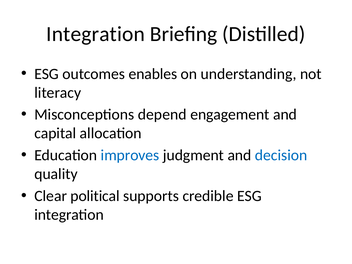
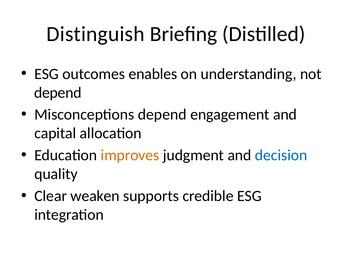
Integration at (96, 34): Integration -> Distinguish
literacy at (58, 93): literacy -> depend
improves colour: blue -> orange
political: political -> weaken
